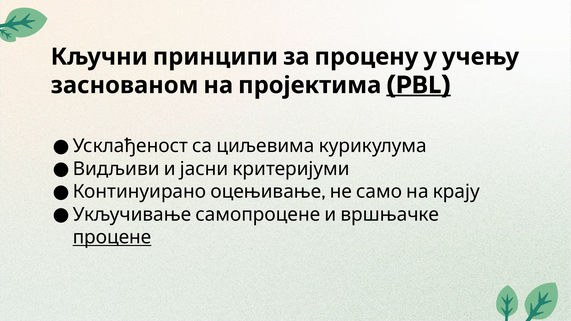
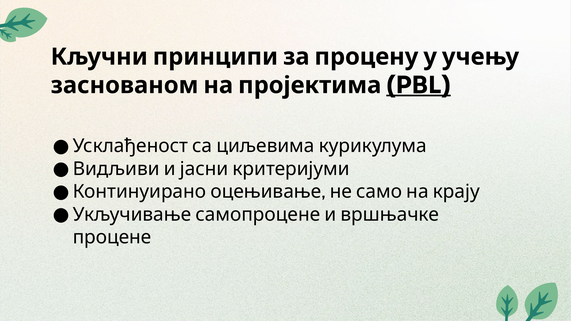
процене underline: present -> none
